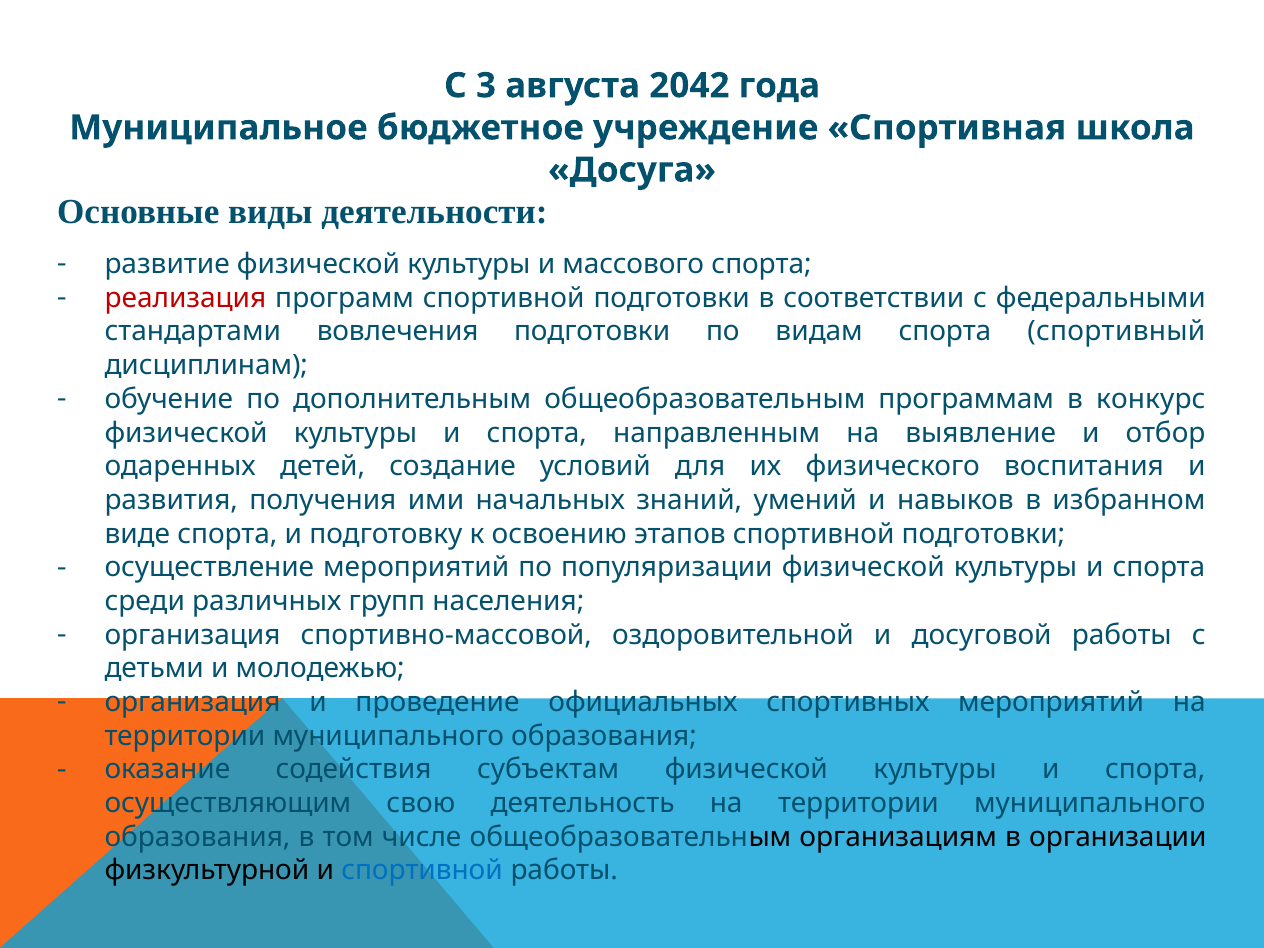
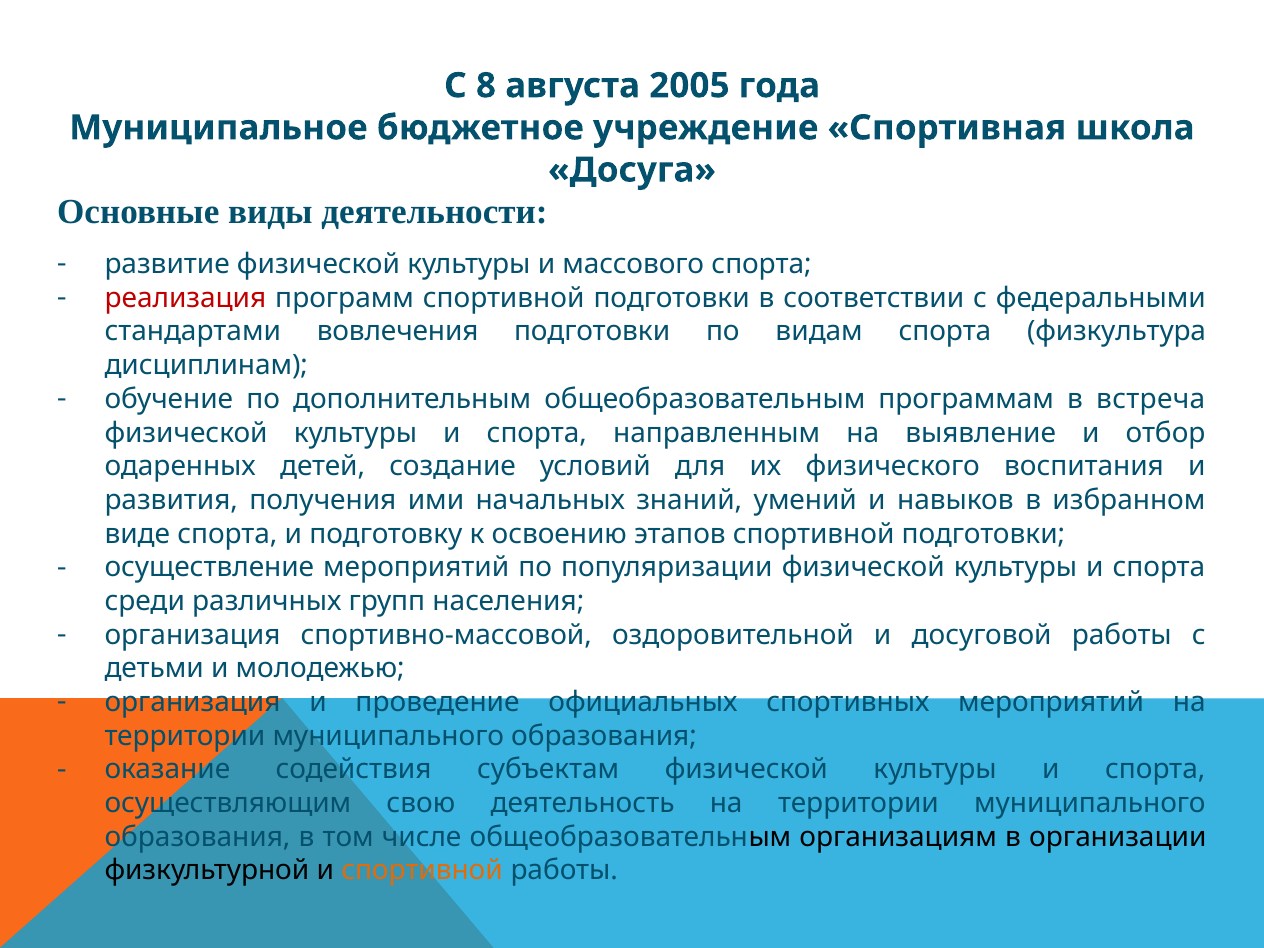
3: 3 -> 8
2042: 2042 -> 2005
спортивный: спортивный -> физкультура
конкурс: конкурс -> встреча
спортивной at (422, 871) colour: blue -> orange
